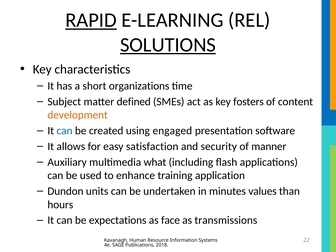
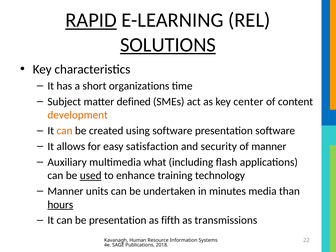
fosters: fosters -> center
can at (65, 131) colour: blue -> orange
using engaged: engaged -> software
used underline: none -> present
application: application -> technology
Dundon at (65, 191): Dundon -> Manner
values: values -> media
hours underline: none -> present
be expectations: expectations -> presentation
face: face -> fifth
